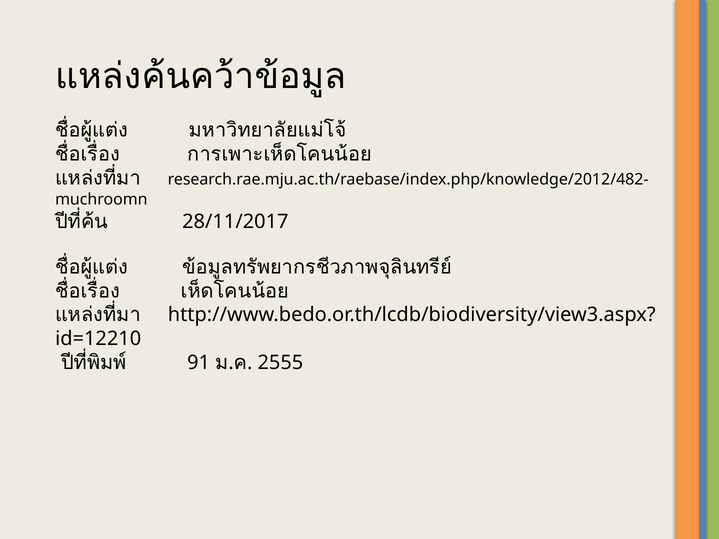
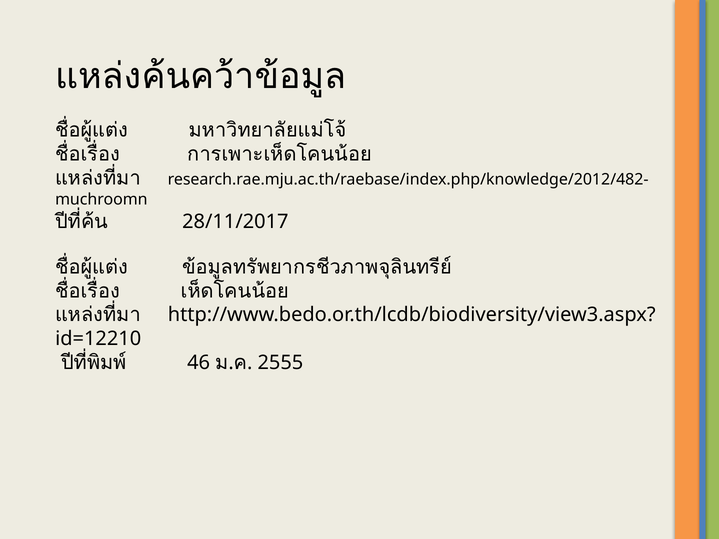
91: 91 -> 46
